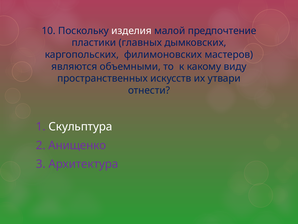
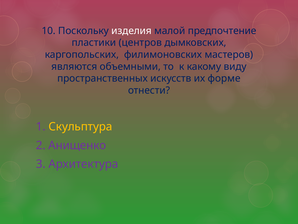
главных: главных -> центров
утвари: утвари -> форме
Скульптура colour: white -> yellow
